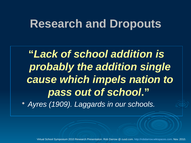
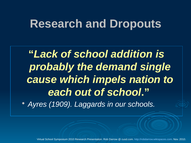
the addition: addition -> demand
pass: pass -> each
